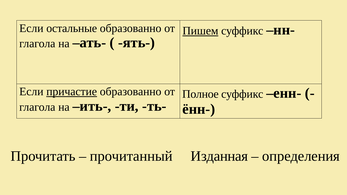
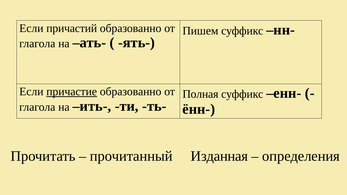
остальные: остальные -> причастий
Пишем underline: present -> none
Полное: Полное -> Полная
